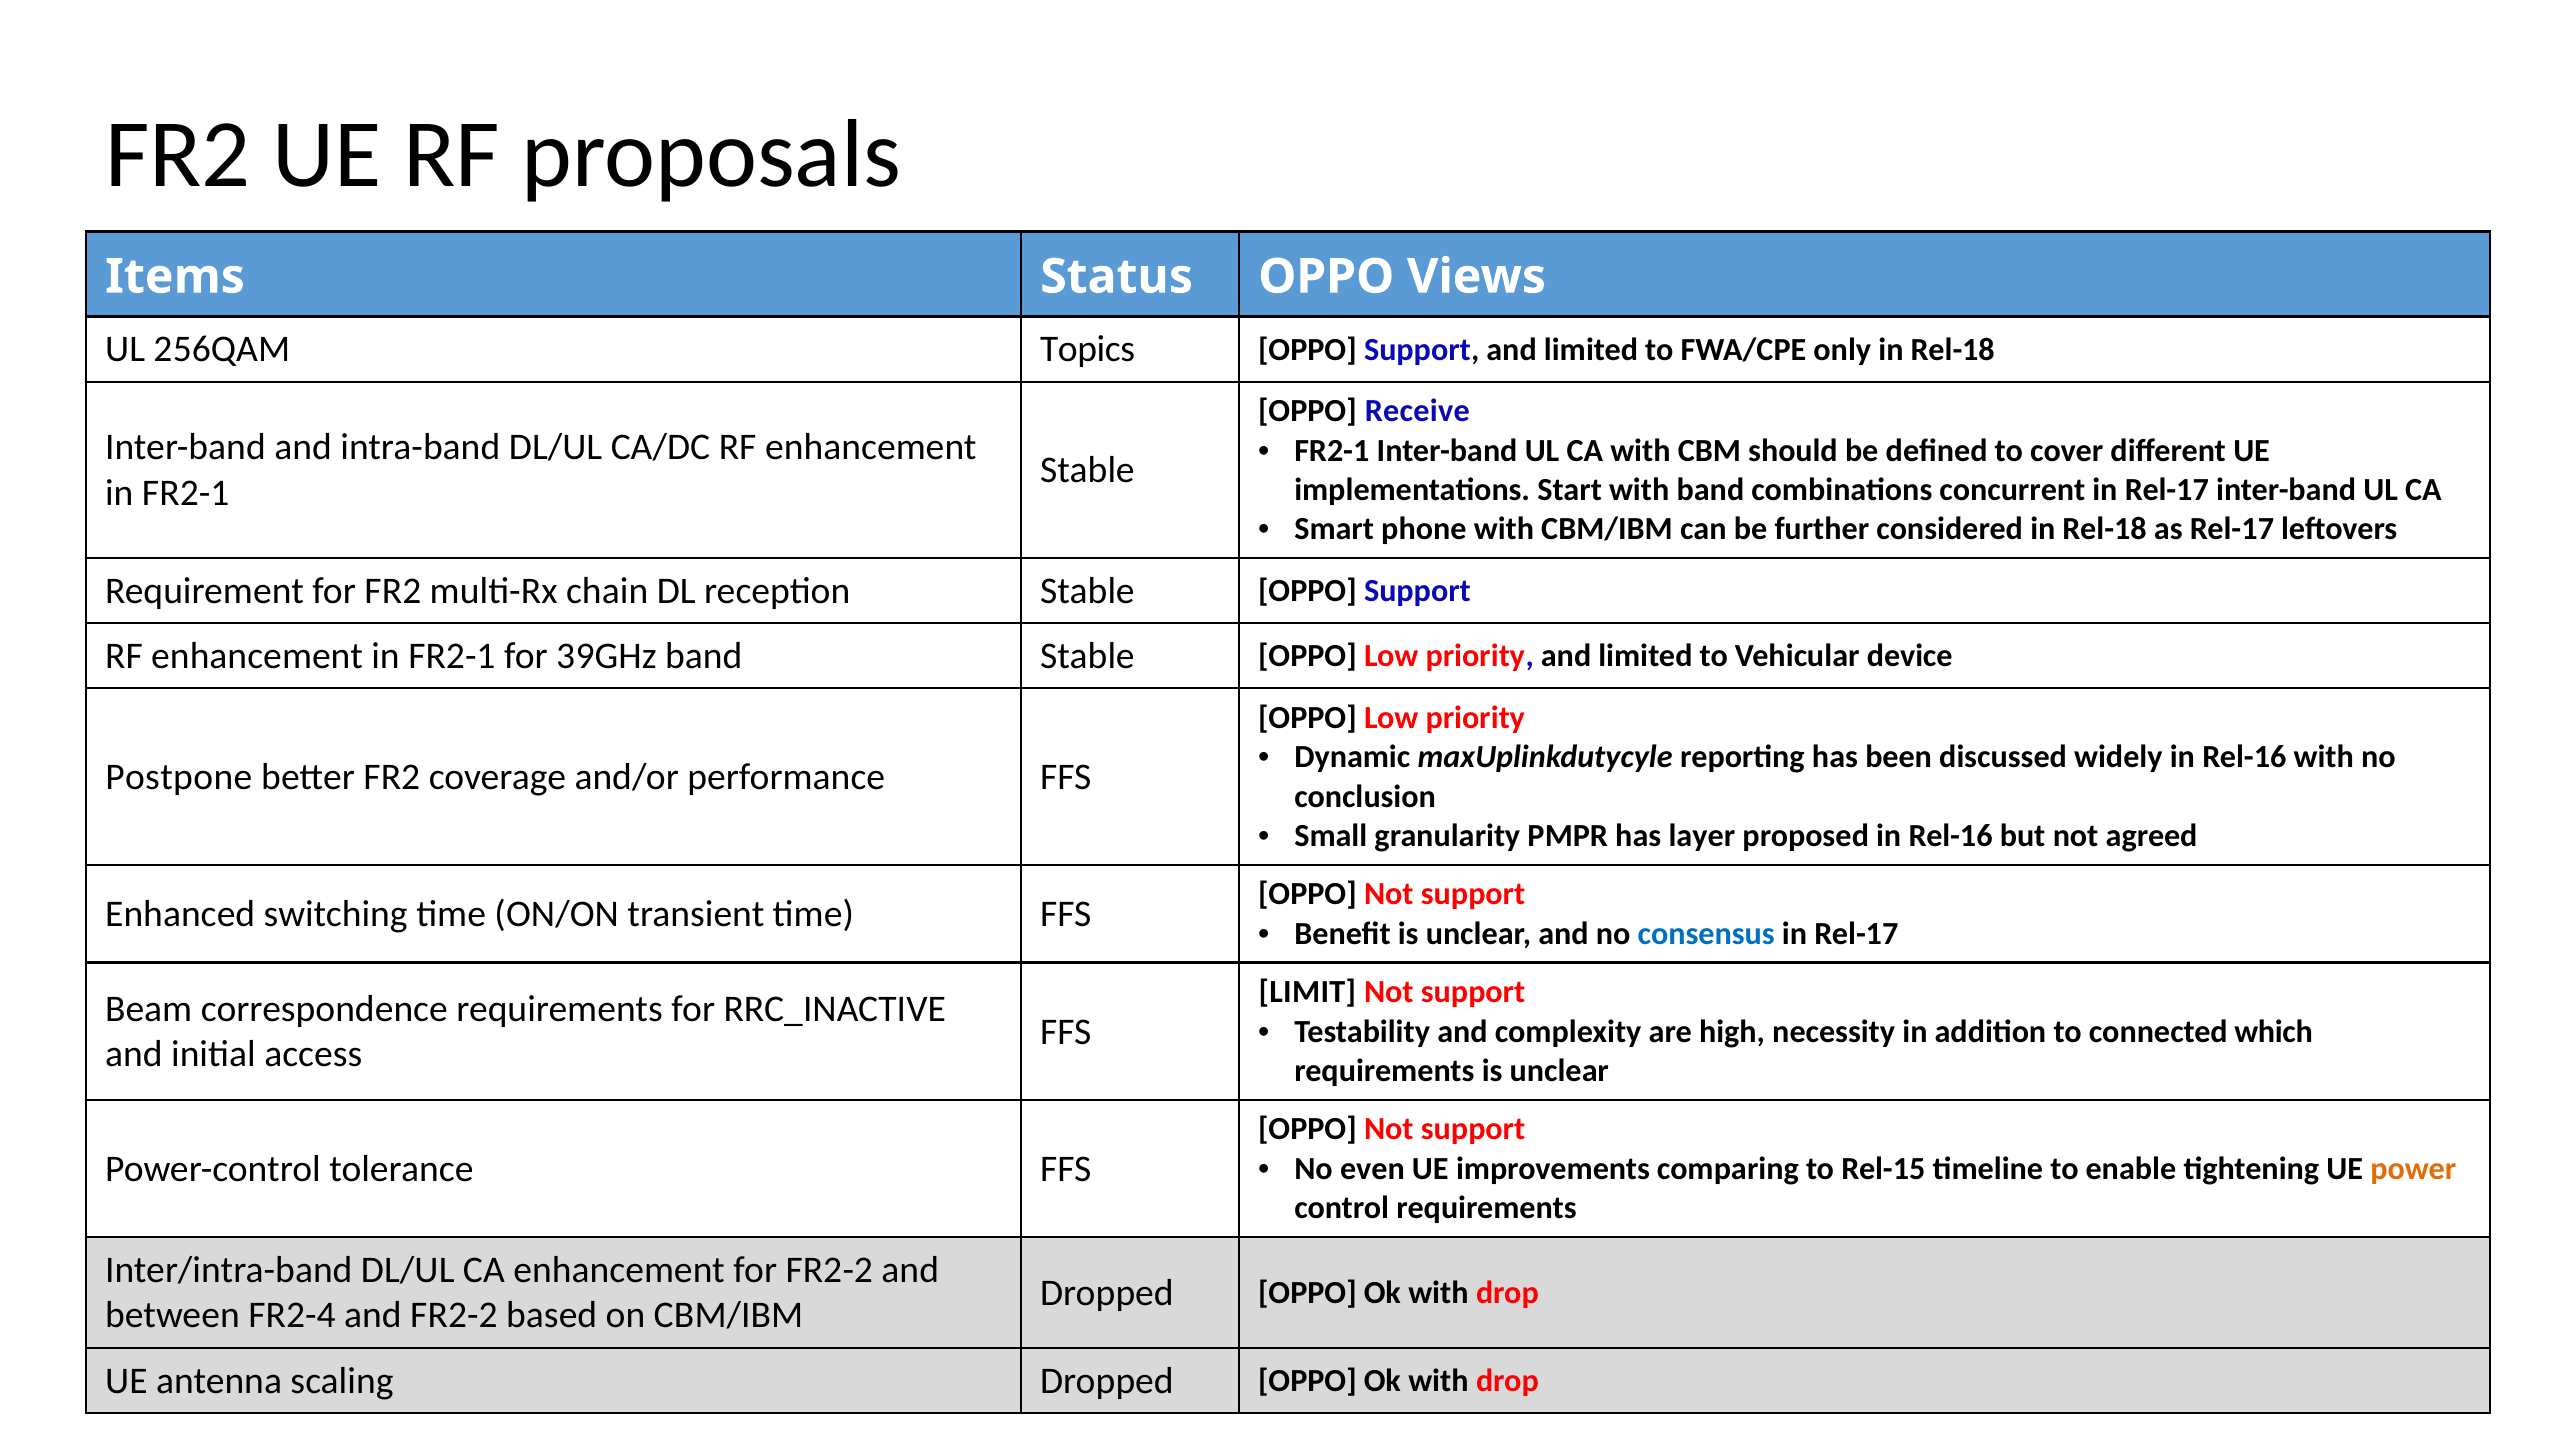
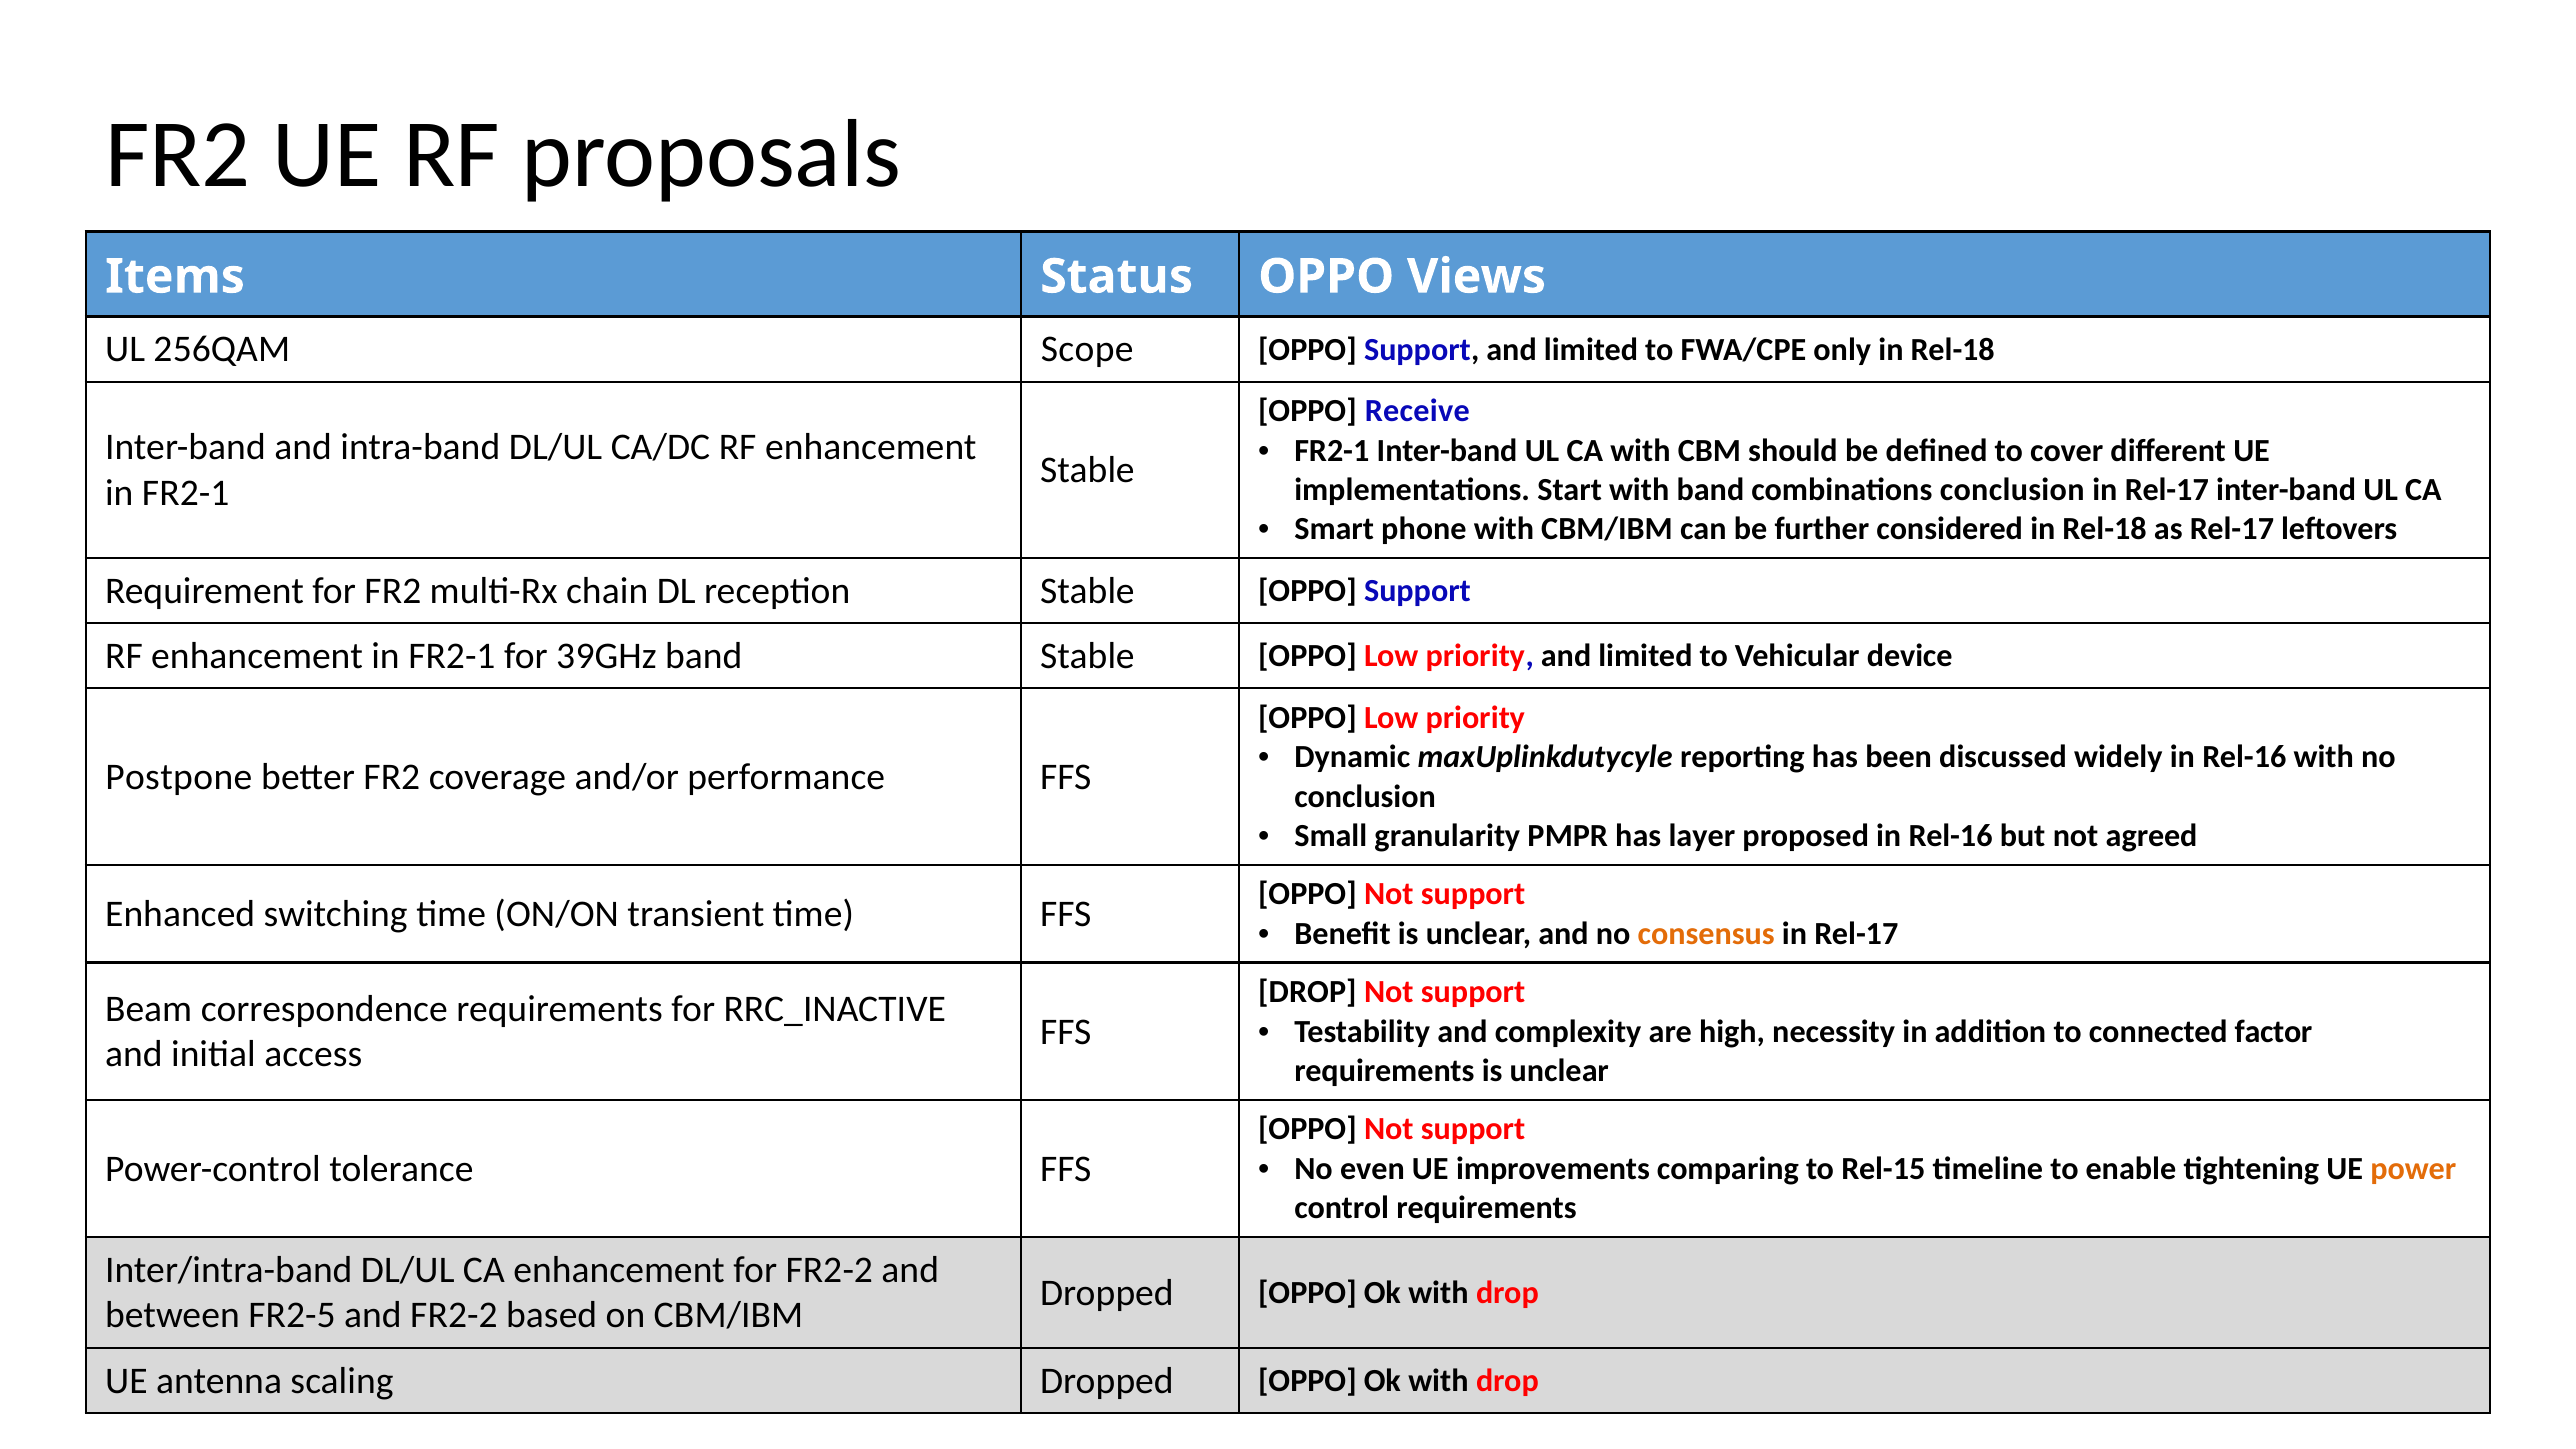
Topics: Topics -> Scope
combinations concurrent: concurrent -> conclusion
consensus colour: blue -> orange
LIMIT at (1307, 992): LIMIT -> DROP
which: which -> factor
FR2-4: FR2-4 -> FR2-5
